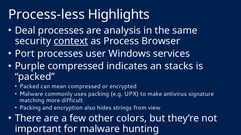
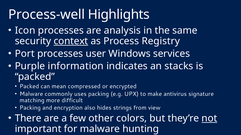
Process-less: Process-less -> Process-well
Deal: Deal -> Icon
Browser: Browser -> Registry
Purple compressed: compressed -> information
not underline: none -> present
